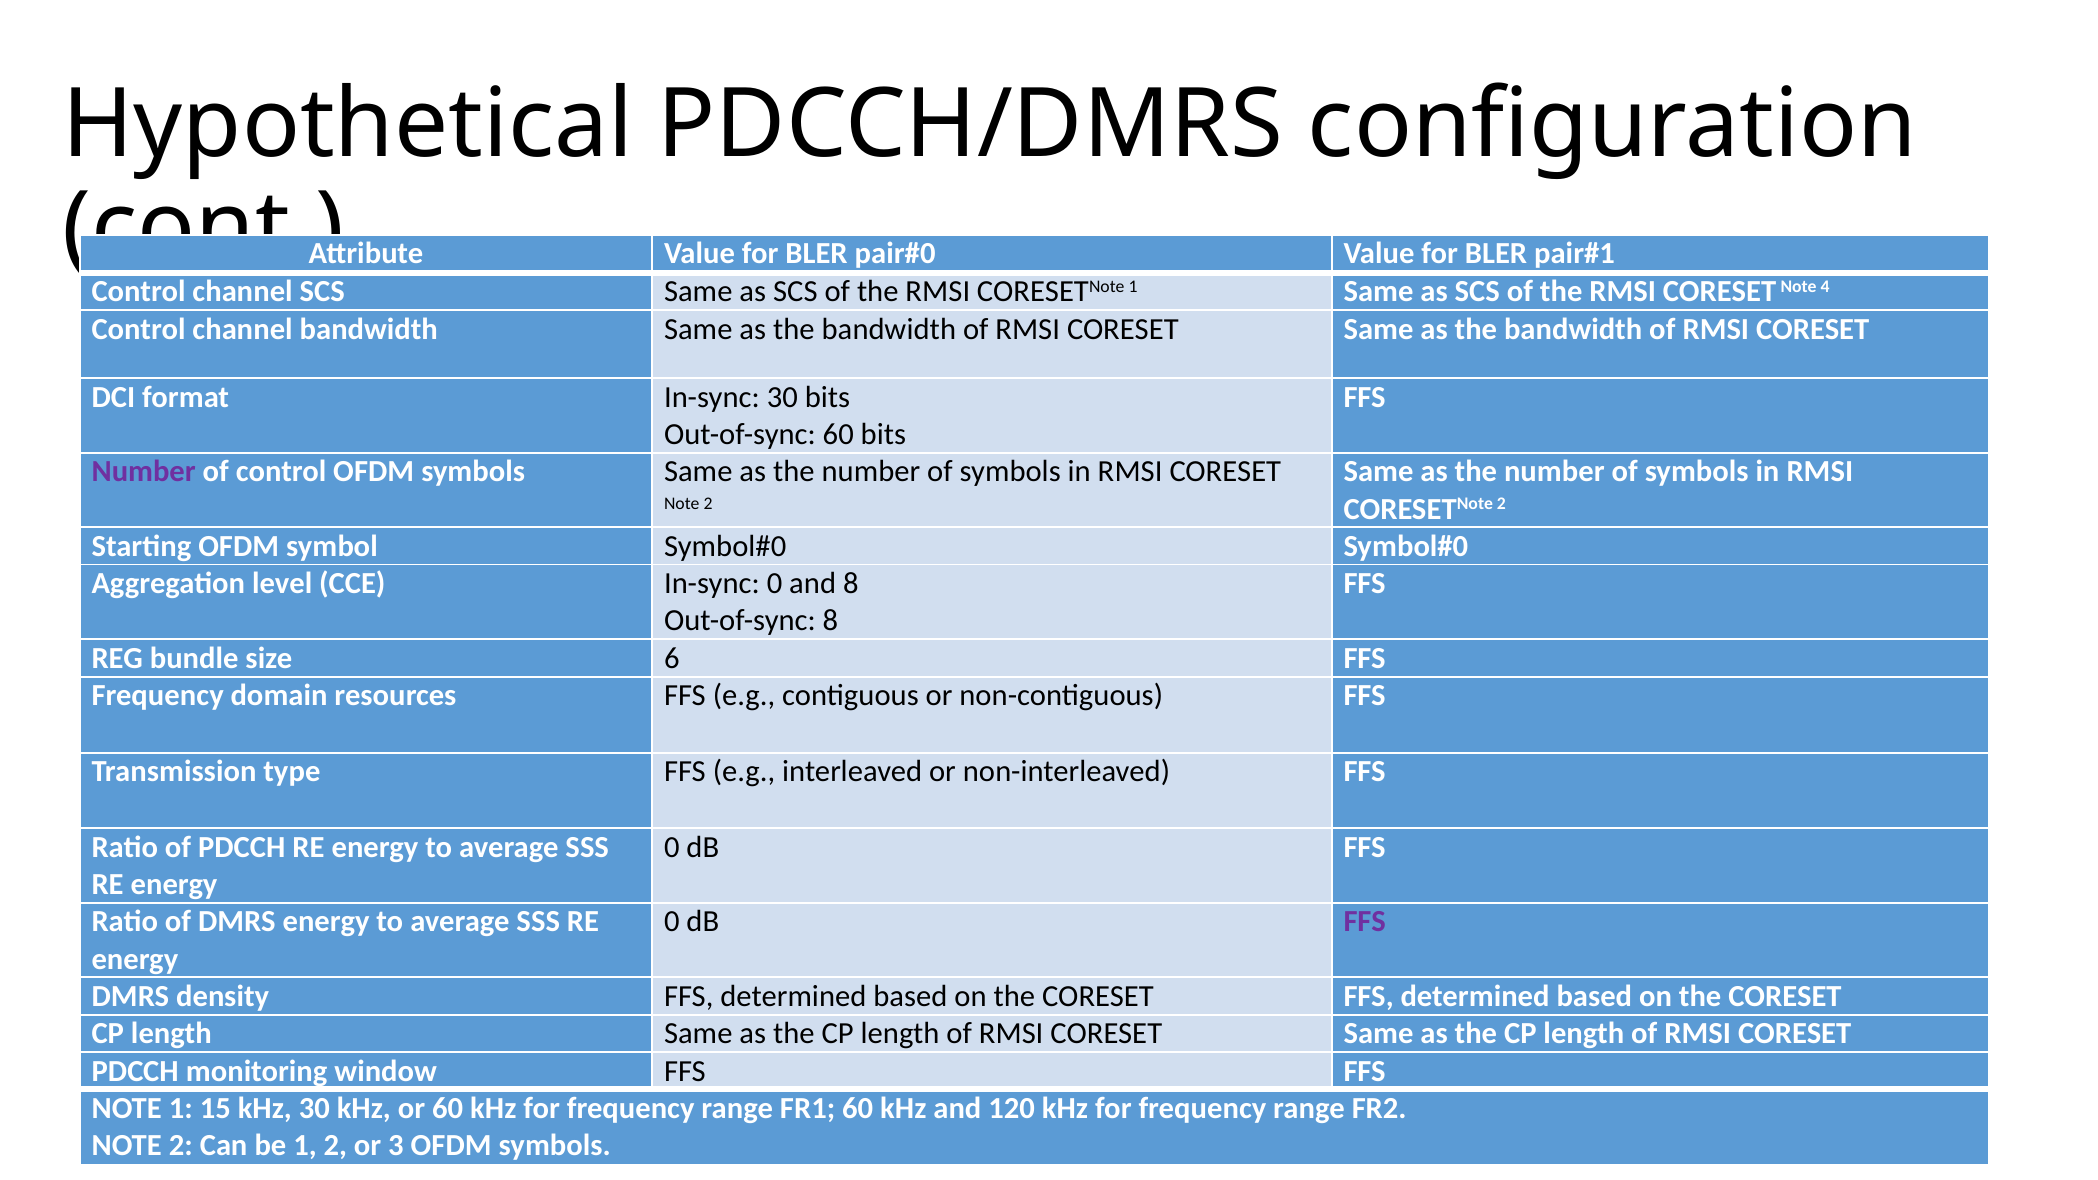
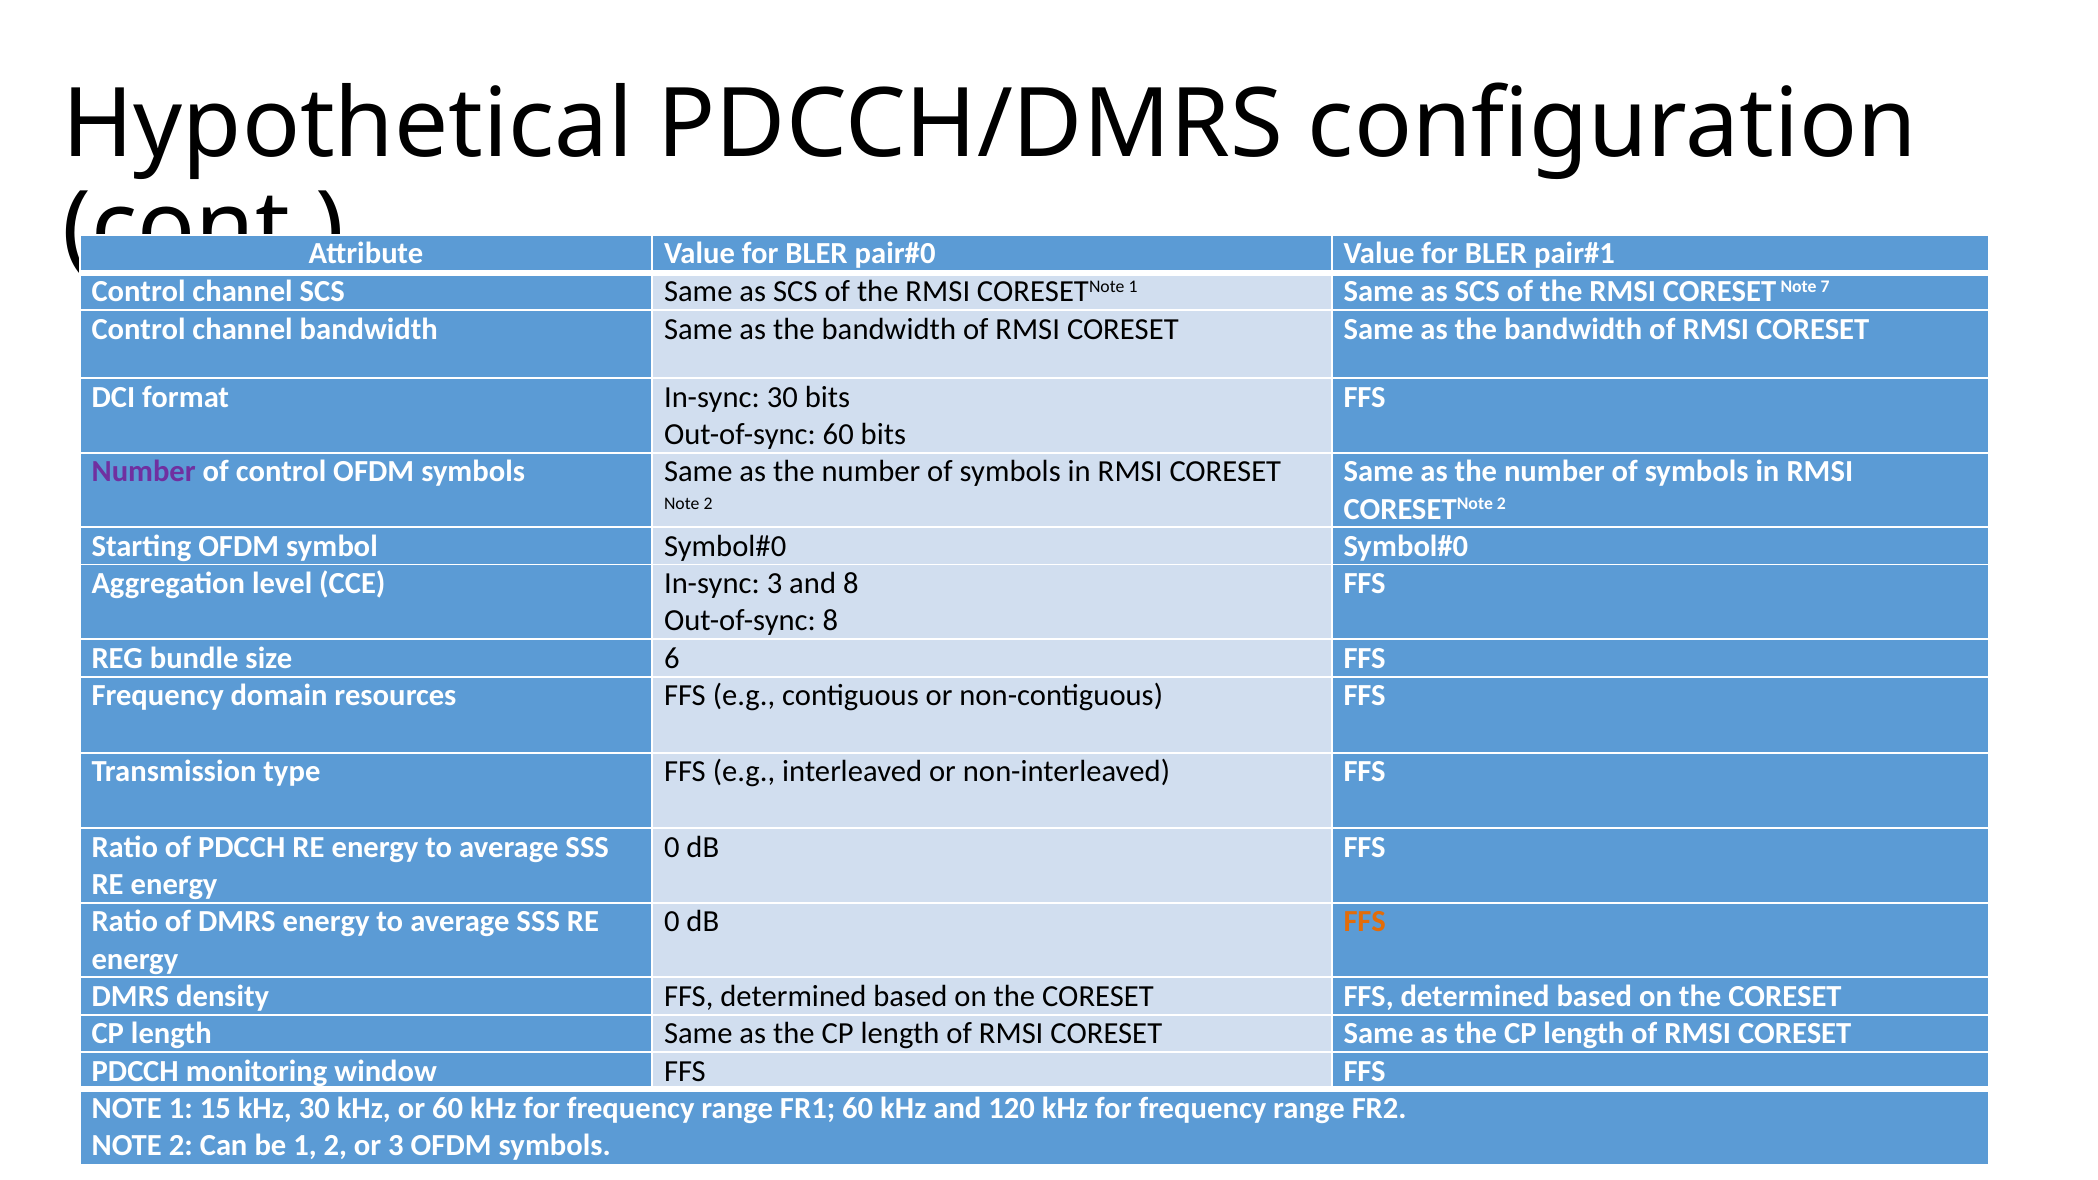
4: 4 -> 7
In-sync 0: 0 -> 3
FFS at (1365, 922) colour: purple -> orange
